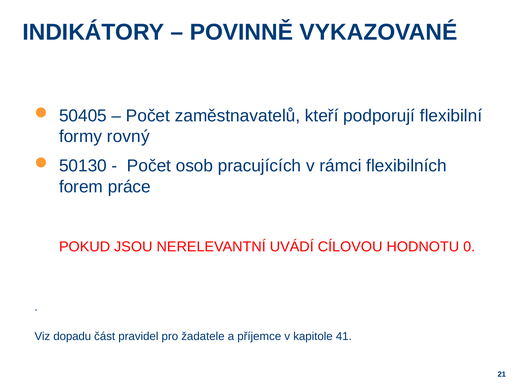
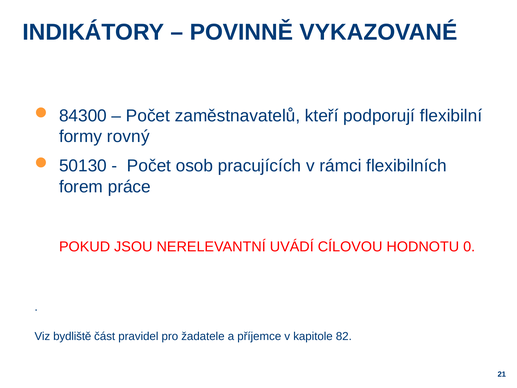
50405: 50405 -> 84300
dopadu: dopadu -> bydliště
41: 41 -> 82
